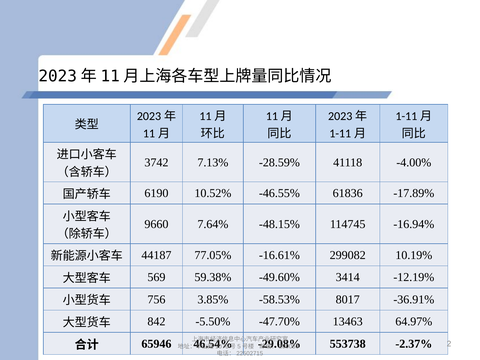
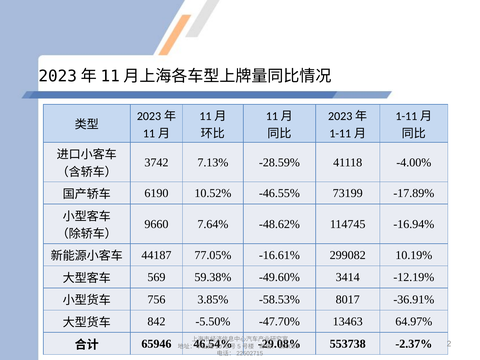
61836: 61836 -> 73199
-48.15%: -48.15% -> -48.62%
